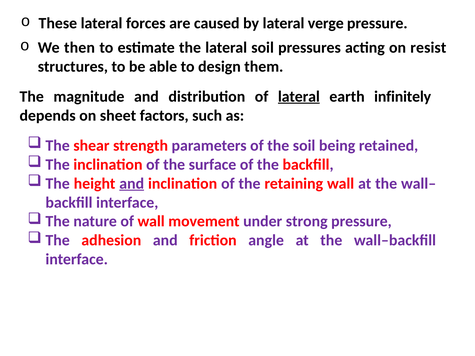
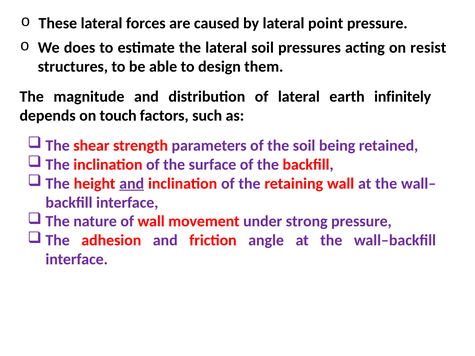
verge: verge -> point
then: then -> does
lateral at (299, 97) underline: present -> none
sheet: sheet -> touch
